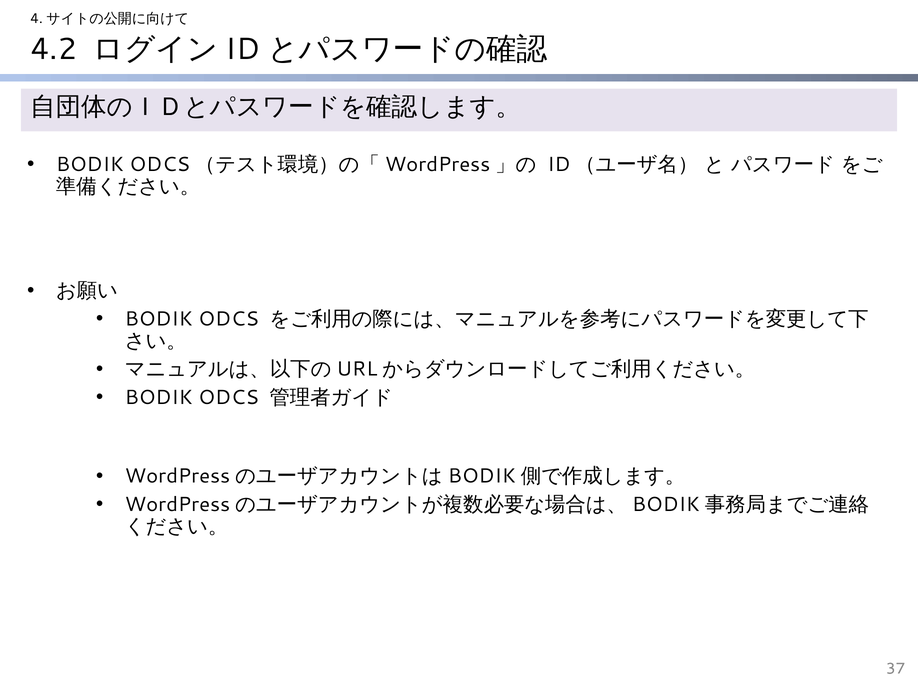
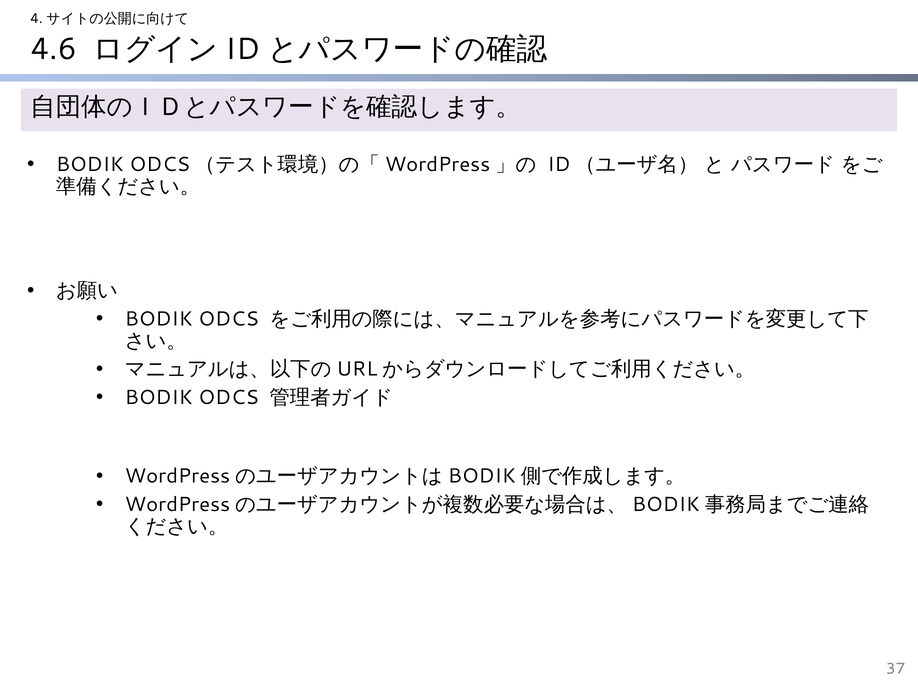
4.2: 4.2 -> 4.6
